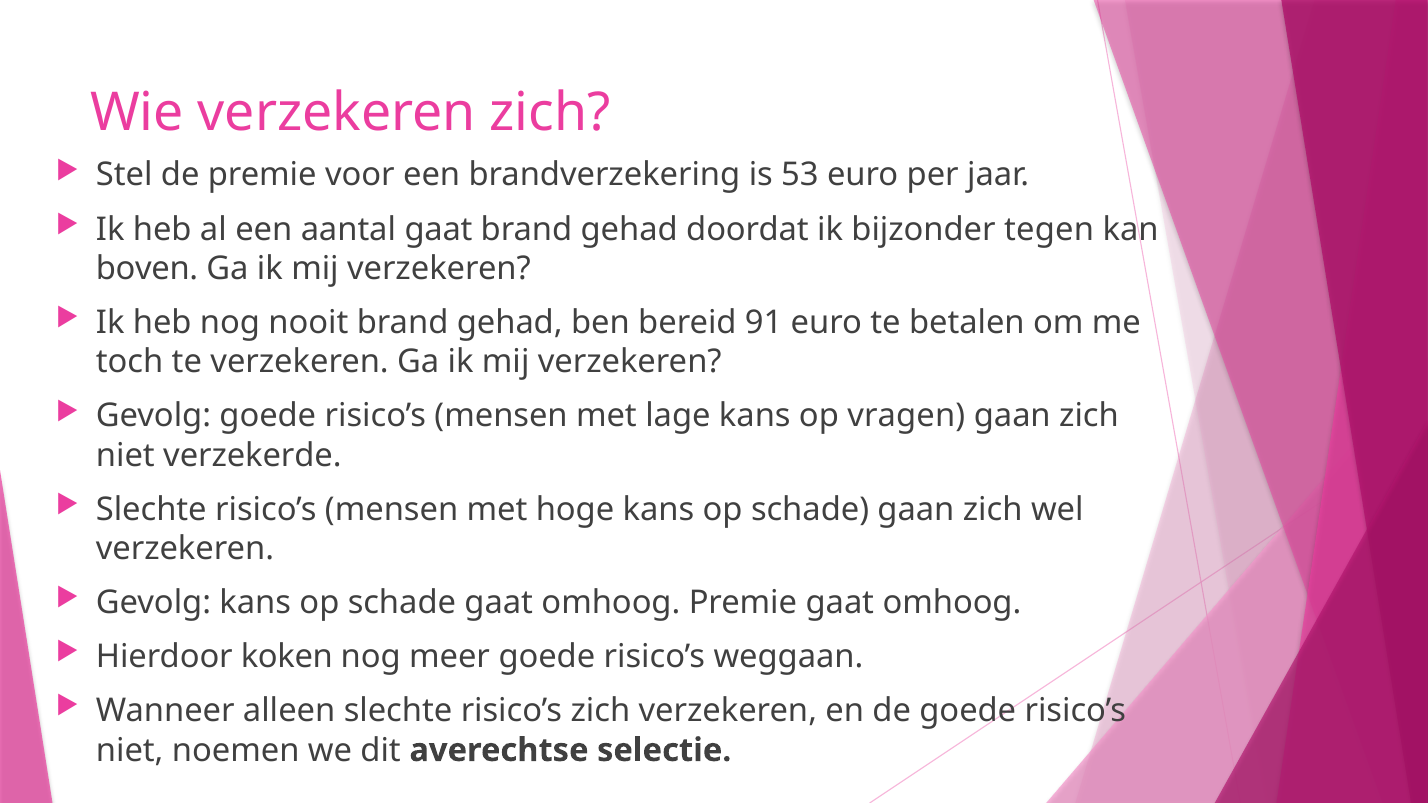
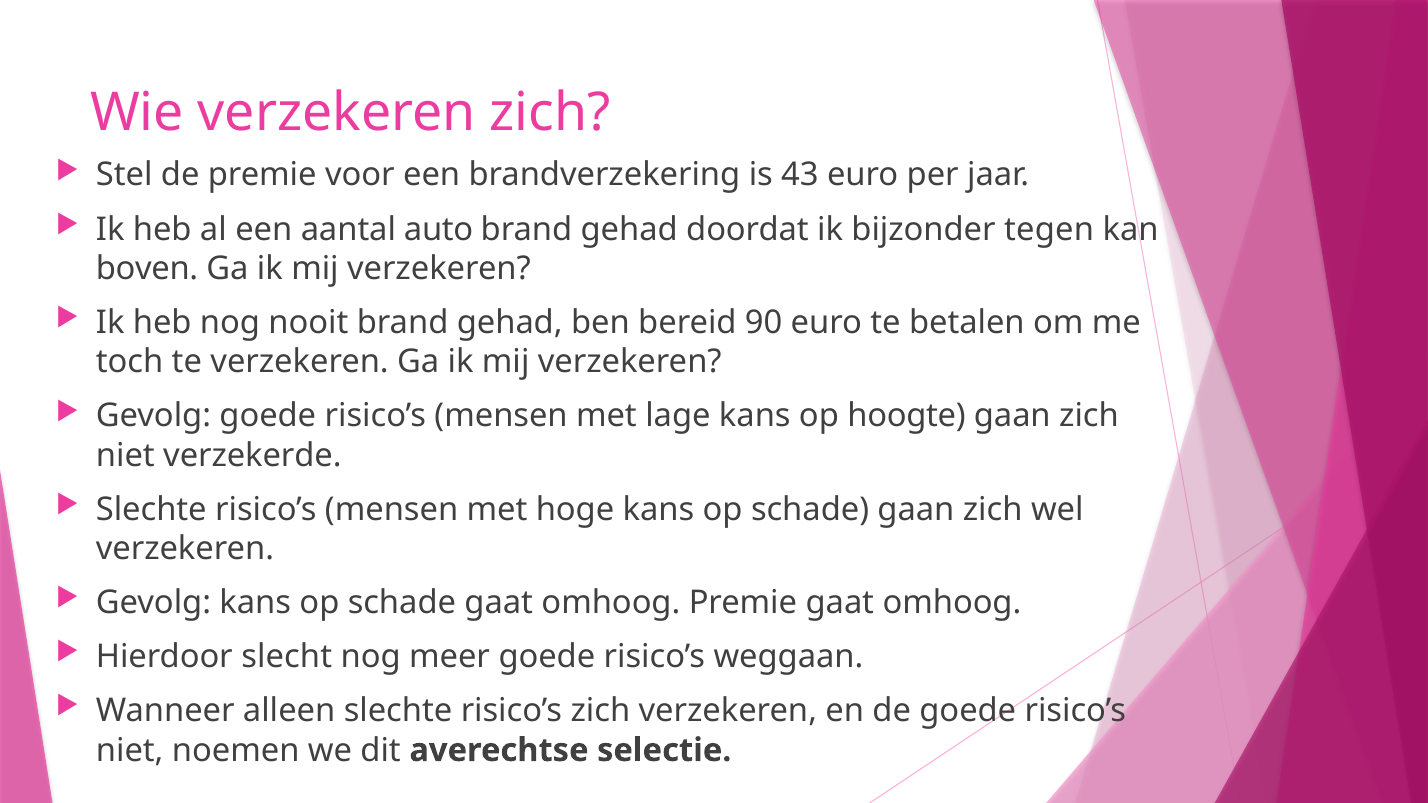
53: 53 -> 43
aantal gaat: gaat -> auto
91: 91 -> 90
vragen: vragen -> hoogte
koken: koken -> slecht
